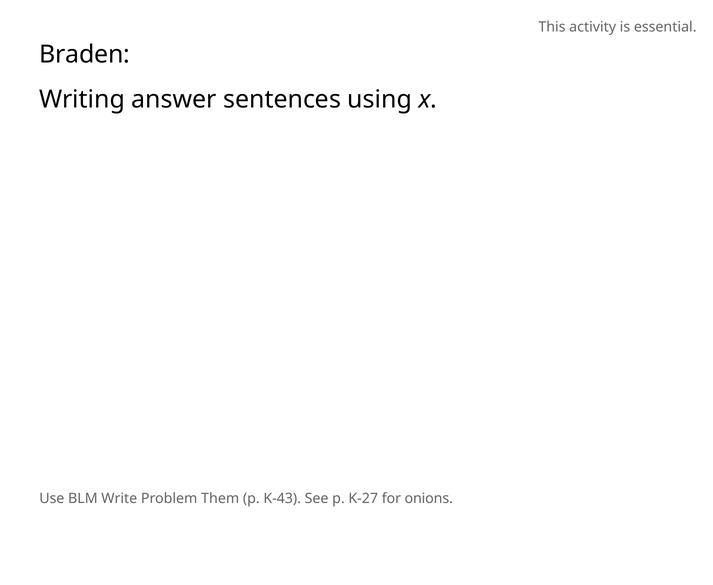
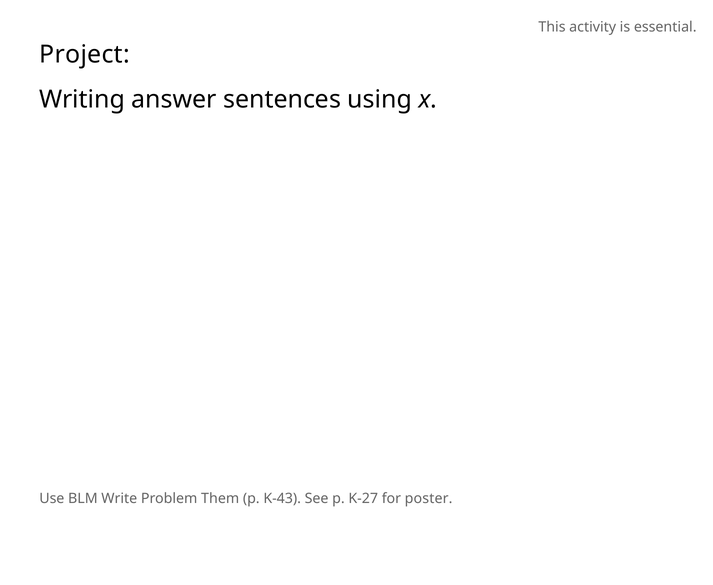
Braden: Braden -> Project
onions: onions -> poster
